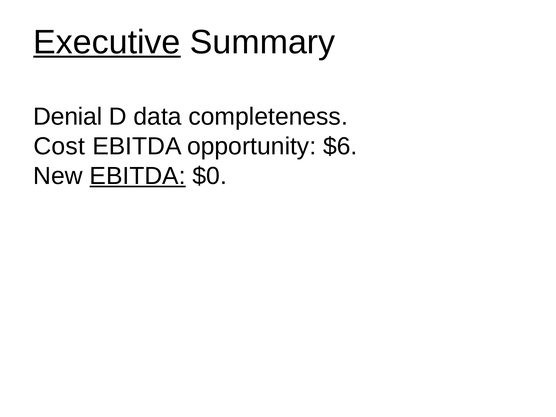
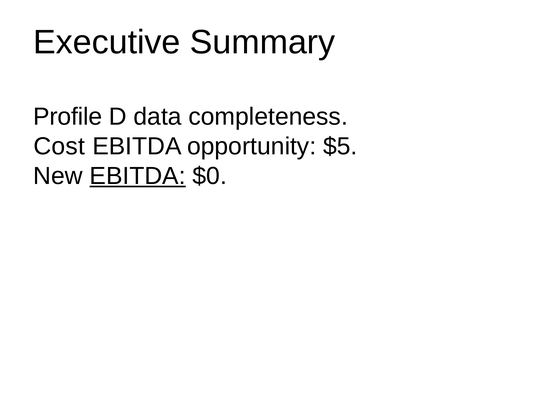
Executive underline: present -> none
Denial: Denial -> Profile
$6: $6 -> $5
